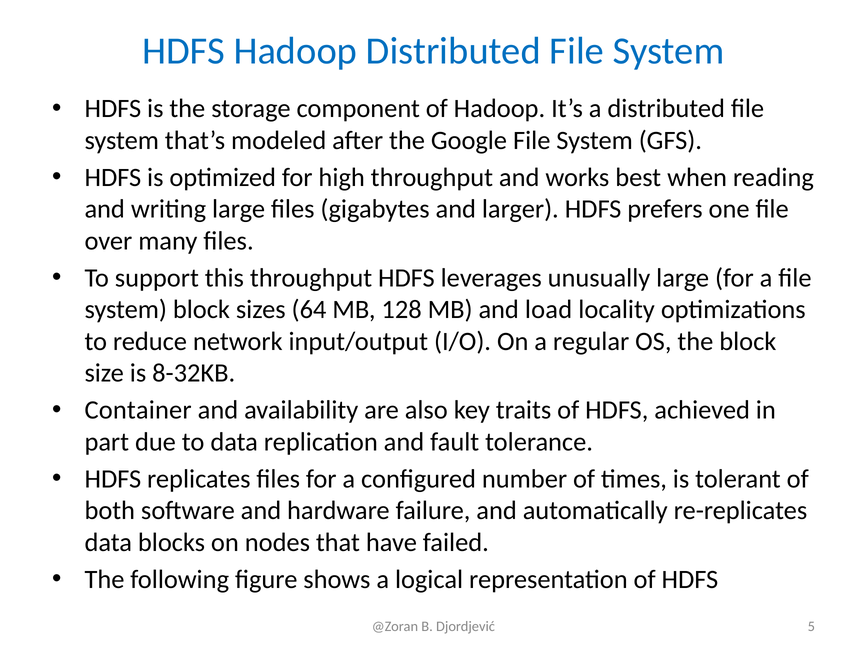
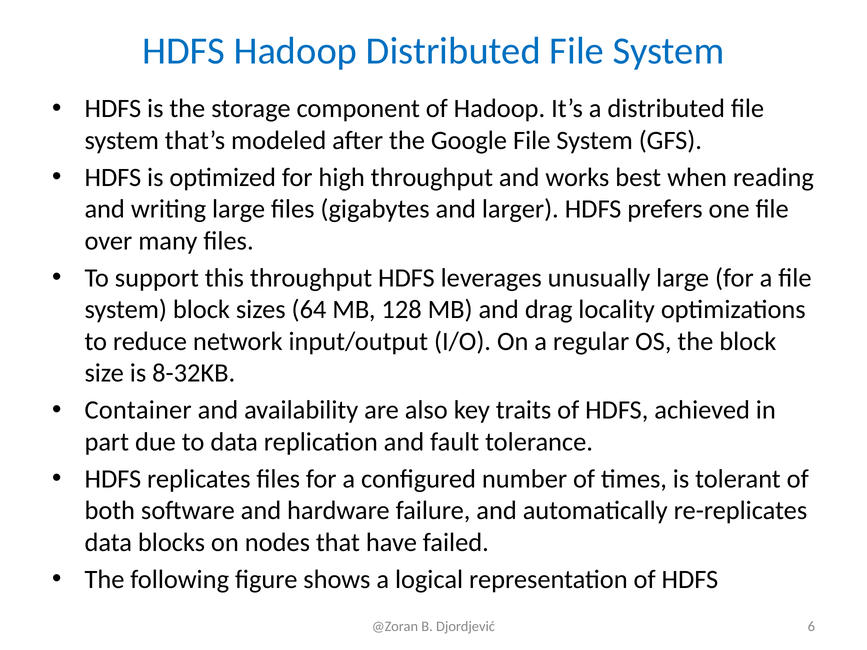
load: load -> drag
5: 5 -> 6
